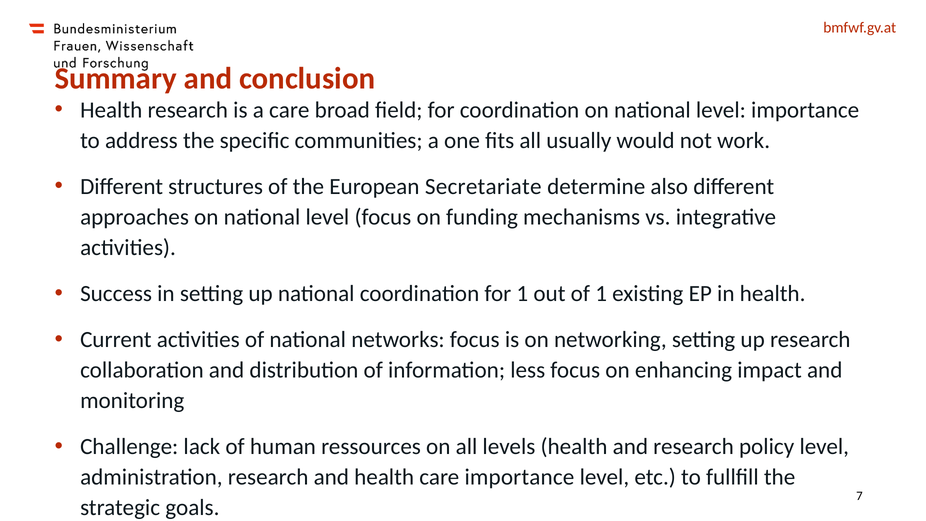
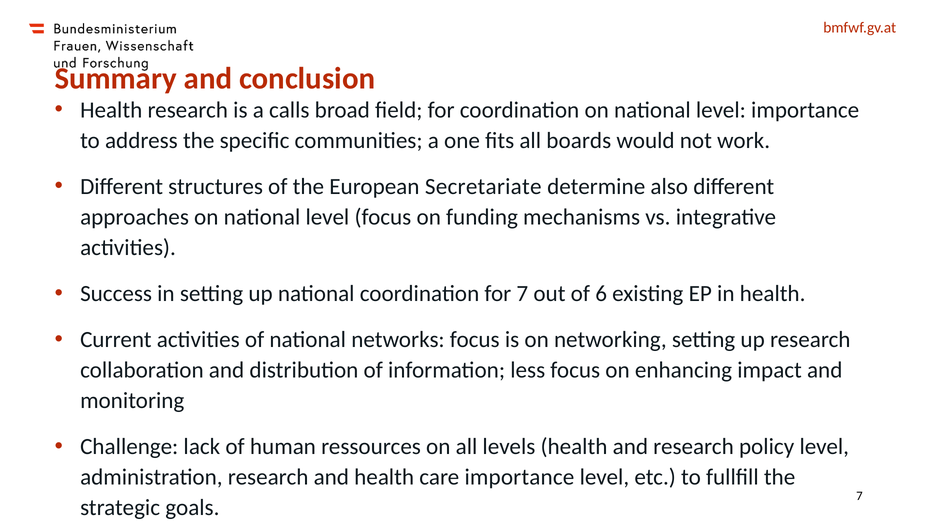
a care: care -> calls
usually: usually -> boards
for 1: 1 -> 7
of 1: 1 -> 6
